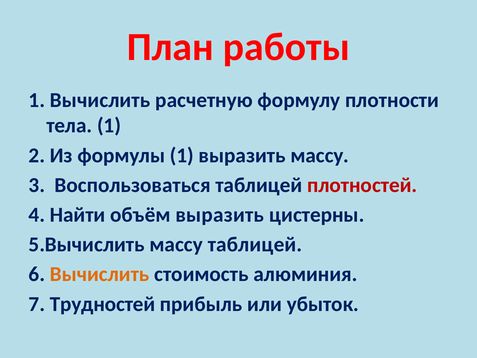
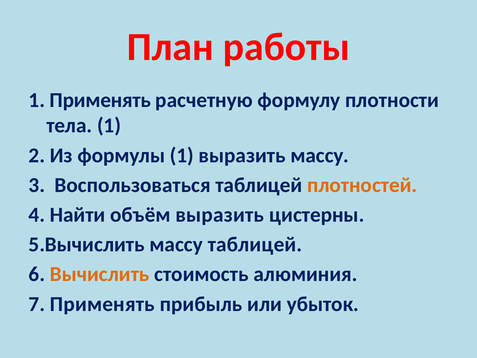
1 Вычислить: Вычислить -> Применять
плотностей colour: red -> orange
7 Трудностей: Трудностей -> Применять
